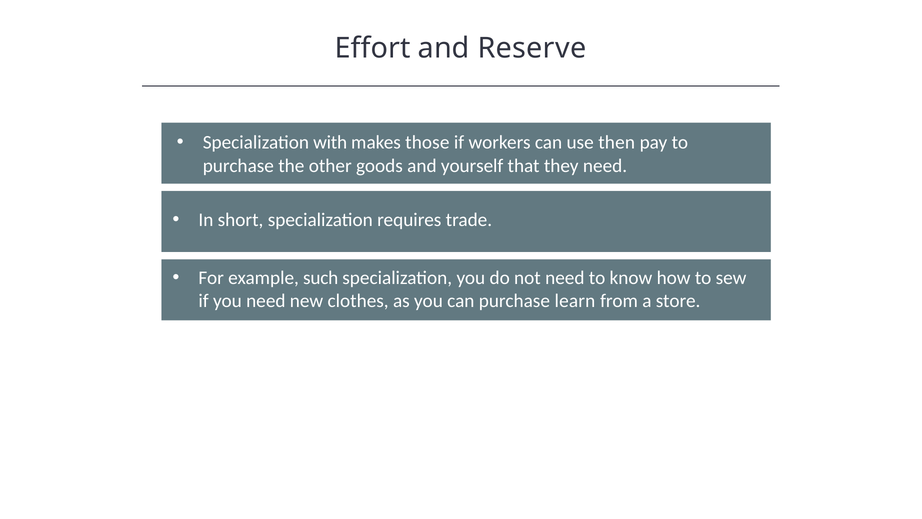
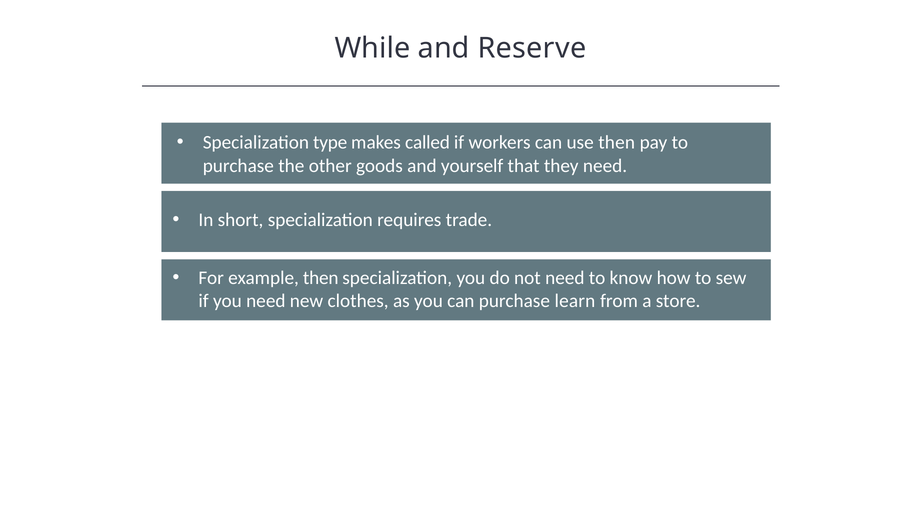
Effort: Effort -> While
with: with -> type
those: those -> called
example such: such -> then
